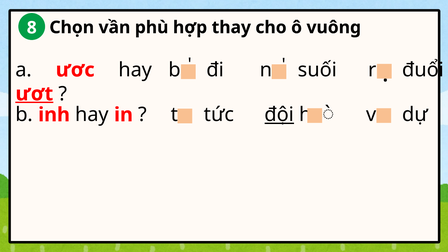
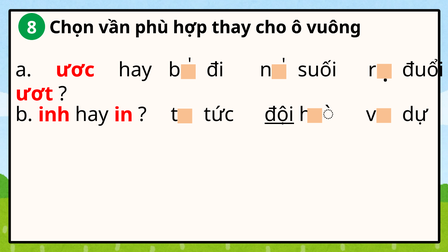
ươt underline: present -> none
